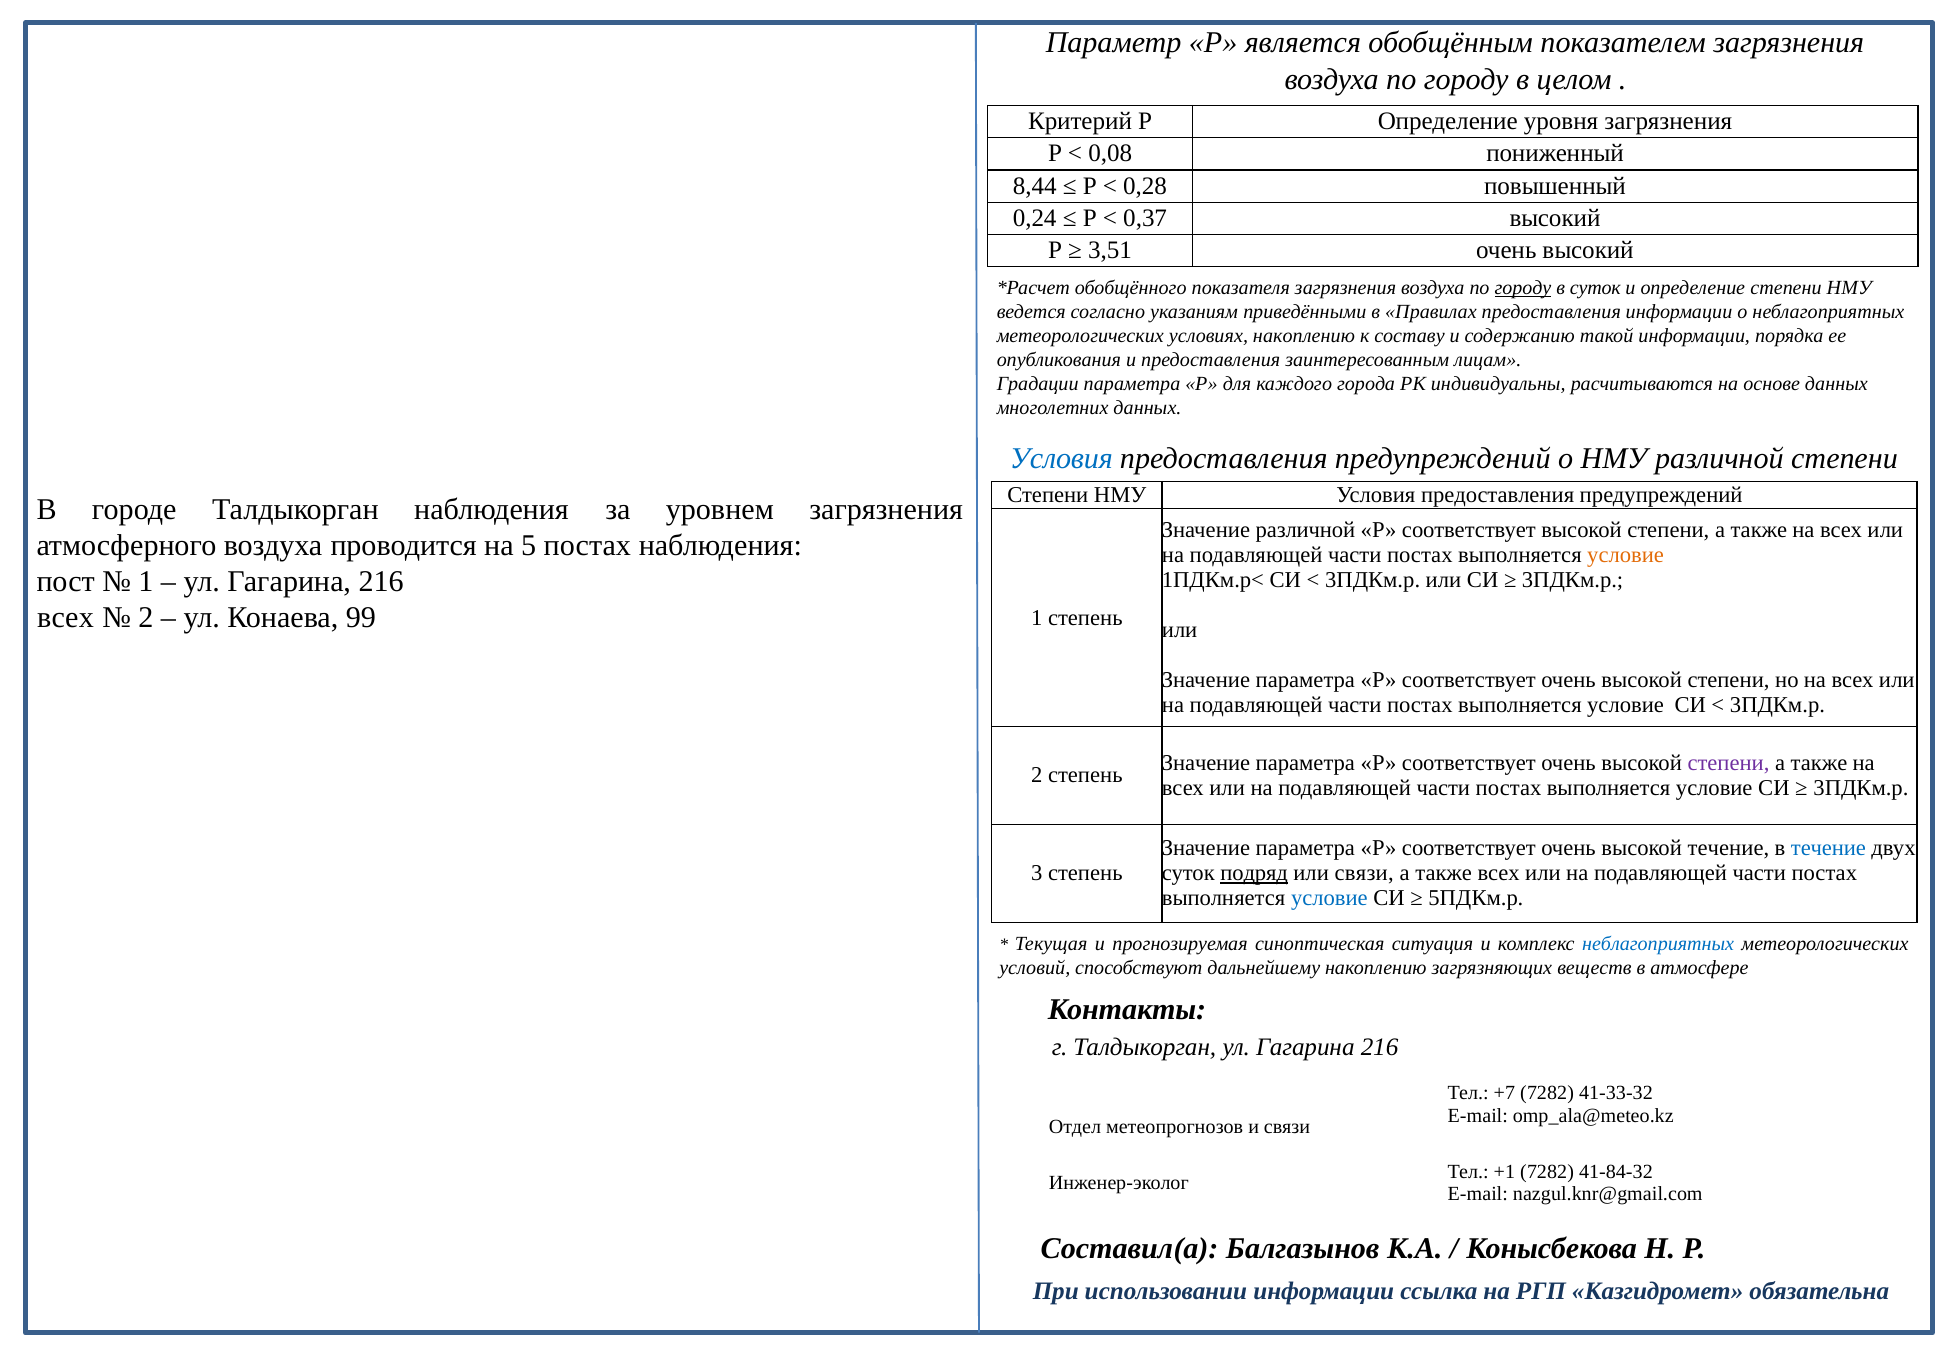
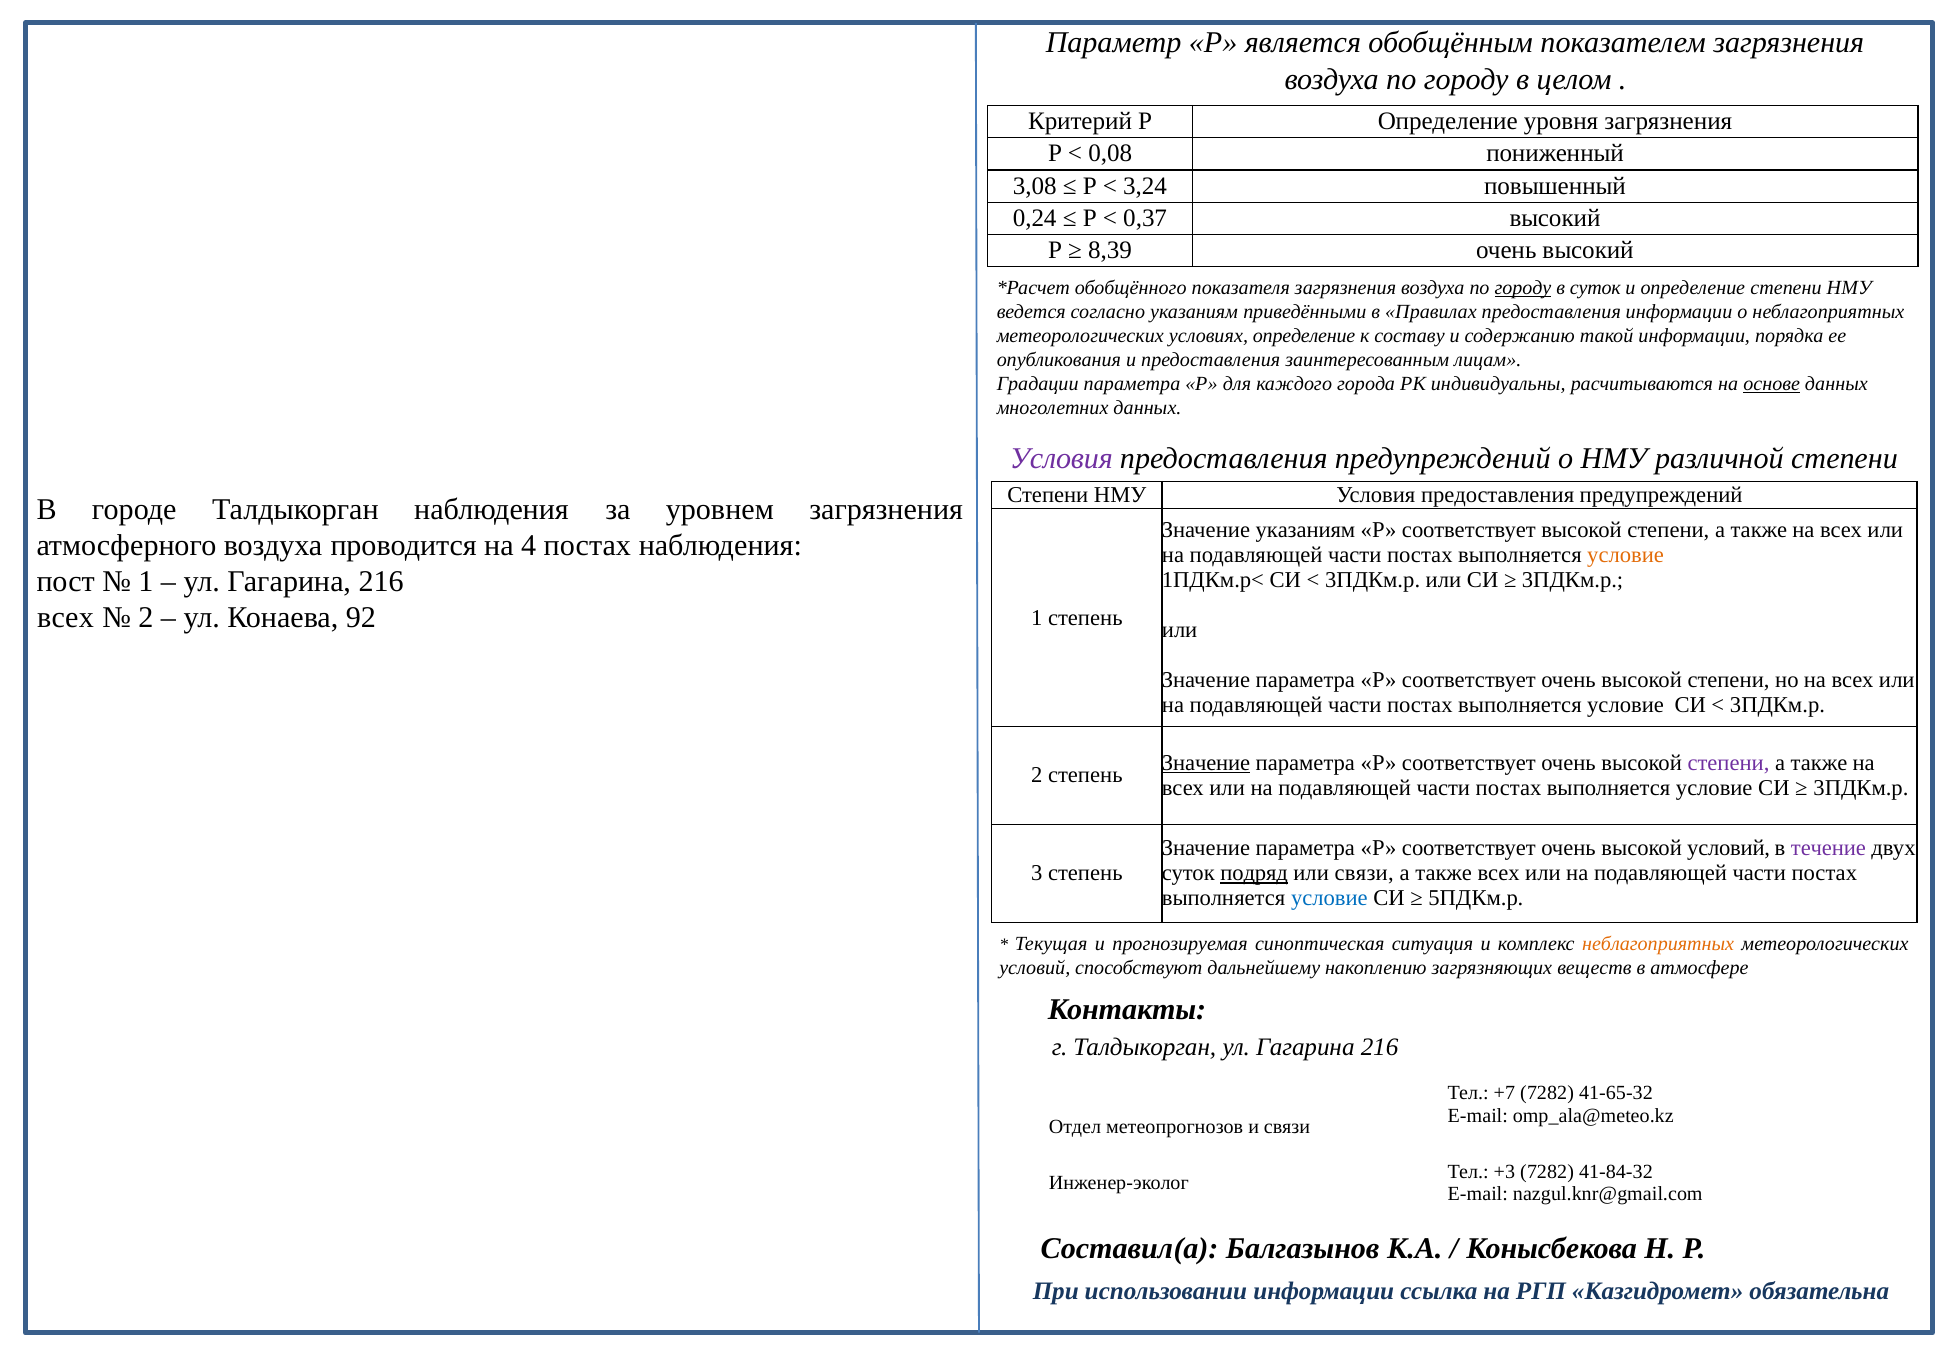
8,44: 8,44 -> 3,08
0,28: 0,28 -> 3,24
3,51: 3,51 -> 8,39
условиях накоплению: накоплению -> определение
основе underline: none -> present
Условия at (1061, 458) colour: blue -> purple
Значение различной: различной -> указаниям
5: 5 -> 4
99: 99 -> 92
Значение at (1206, 763) underline: none -> present
высокой течение: течение -> условий
течение at (1828, 848) colour: blue -> purple
неблагоприятных at (1658, 943) colour: blue -> orange
41-33-32: 41-33-32 -> 41-65-32
+1: +1 -> +3
